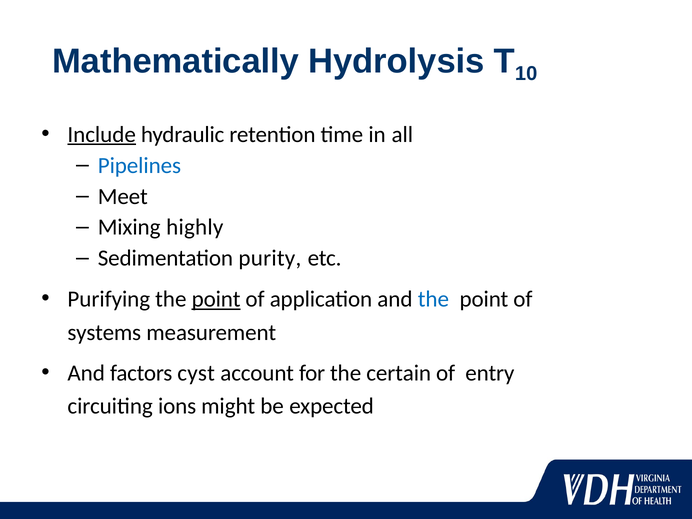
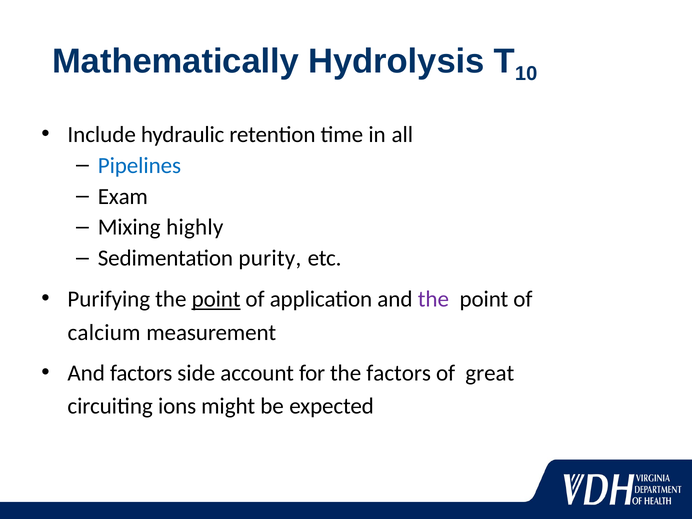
Include underline: present -> none
Meet: Meet -> Exam
the at (433, 299) colour: blue -> purple
systems: systems -> calcium
cyst: cyst -> side
the certain: certain -> factors
entry: entry -> great
